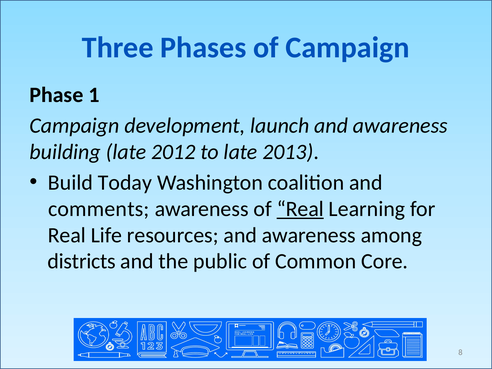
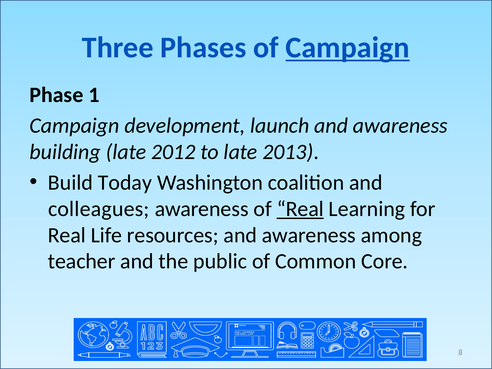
Campaign at (348, 48) underline: none -> present
comments: comments -> colleagues
districts: districts -> teacher
